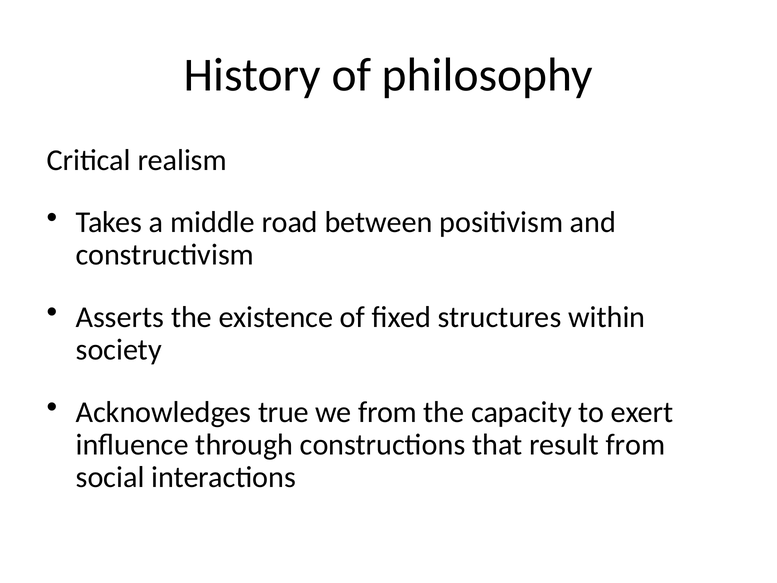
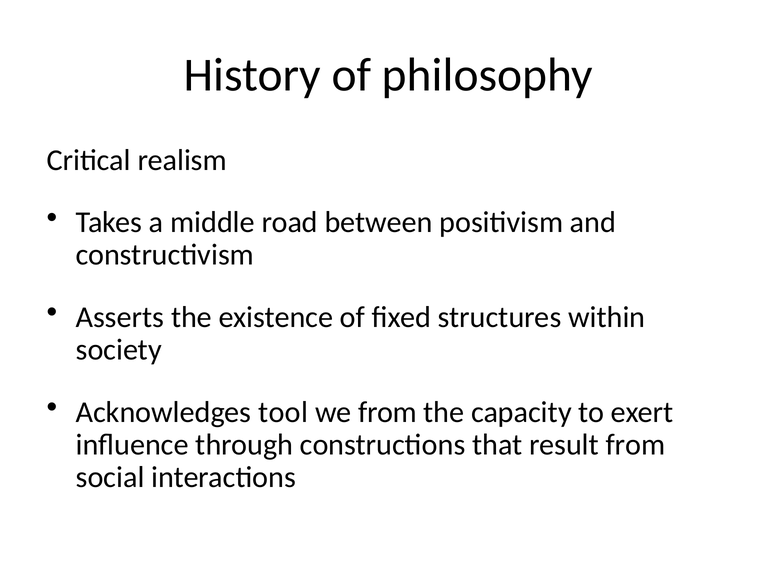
true: true -> tool
